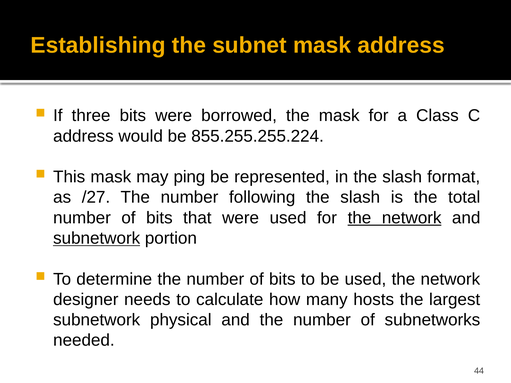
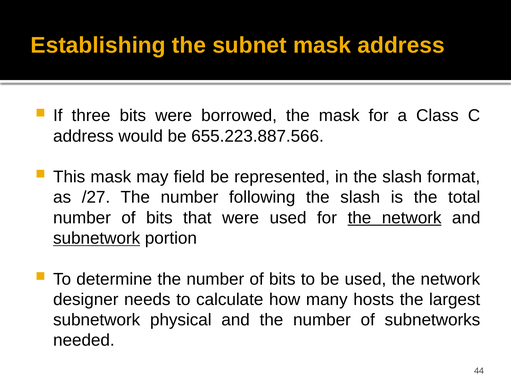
855.255.255.224: 855.255.255.224 -> 655.223.887.566
ping: ping -> field
